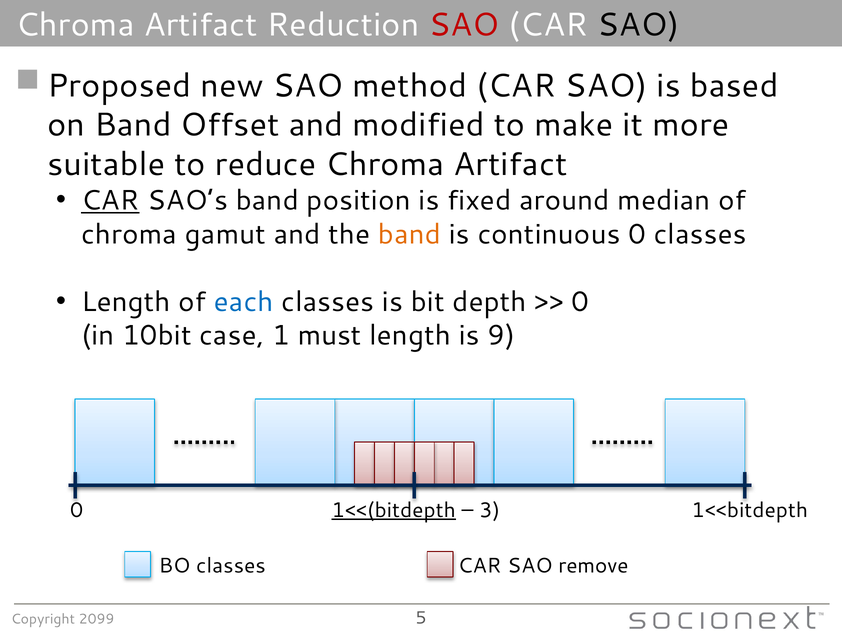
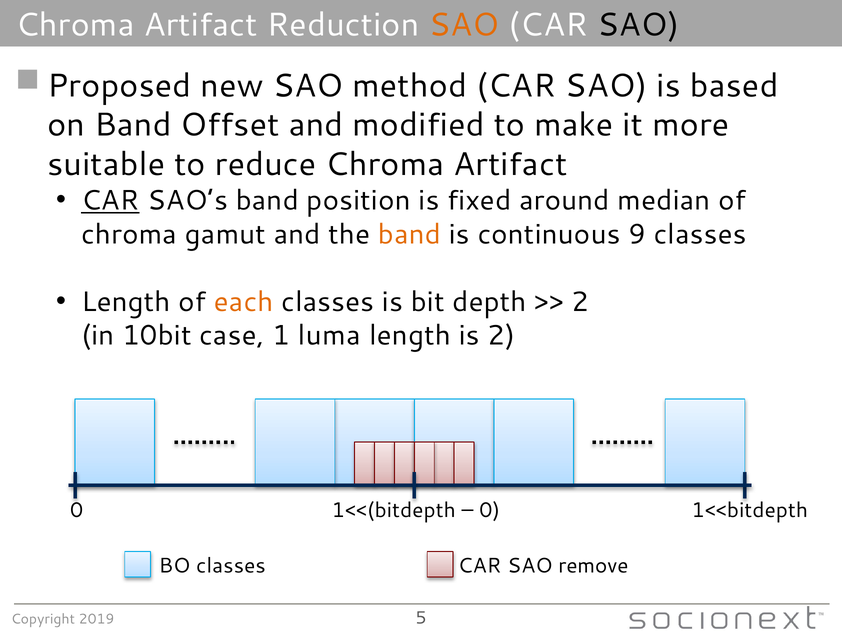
SAO at (464, 25) colour: red -> orange
continuous 0: 0 -> 9
each colour: blue -> orange
0 at (580, 302): 0 -> 2
must: must -> luma
is 9: 9 -> 2
1<<(bitdepth underline: present -> none
3 at (490, 510): 3 -> 0
2099: 2099 -> 2019
